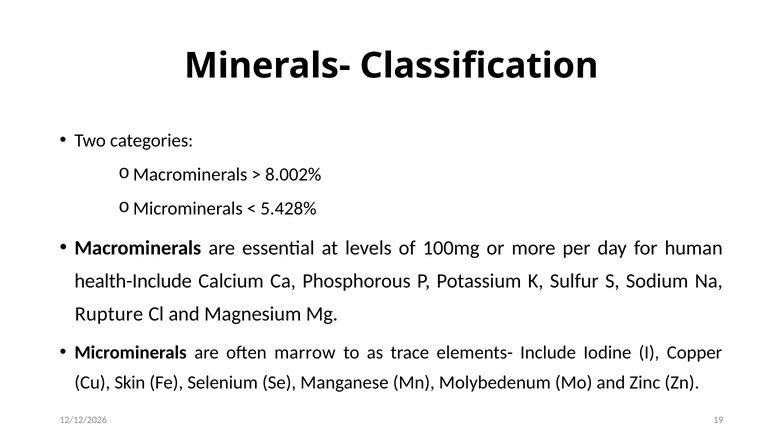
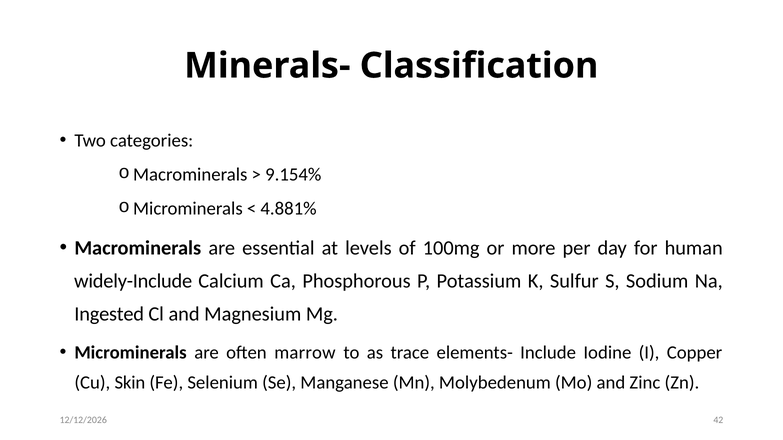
8.002%: 8.002% -> 9.154%
5.428%: 5.428% -> 4.881%
health-Include: health-Include -> widely-Include
Rupture: Rupture -> Ingested
19: 19 -> 42
